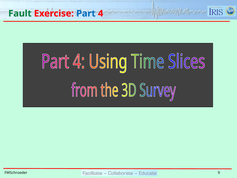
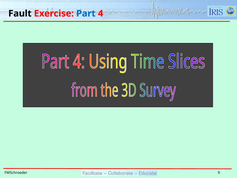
Fault colour: green -> black
